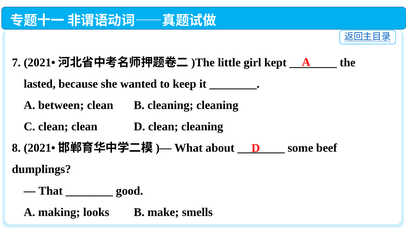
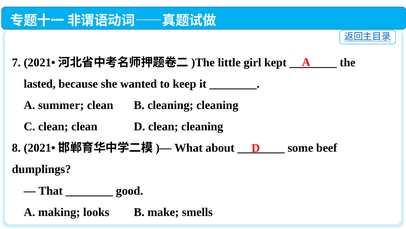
between: between -> summer
